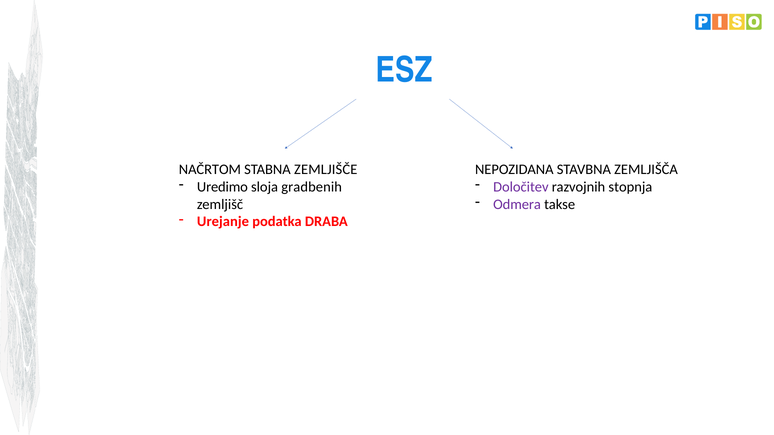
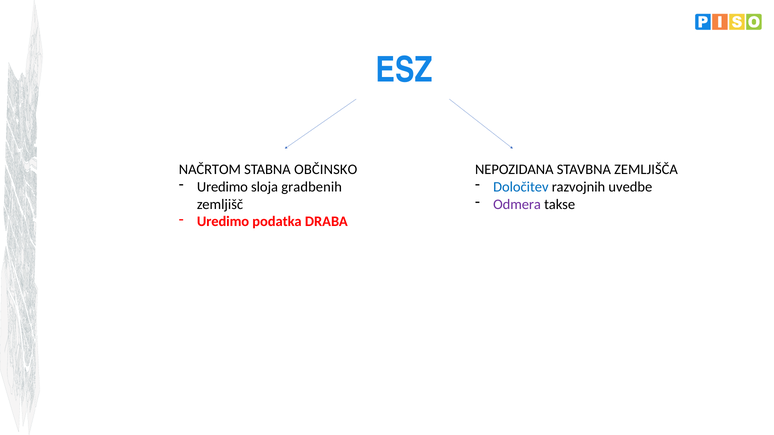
ZEMLJIŠČE: ZEMLJIŠČE -> OBČINSKO
Določitev colour: purple -> blue
stopnja: stopnja -> uvedbe
Urejanje at (223, 222): Urejanje -> Uredimo
